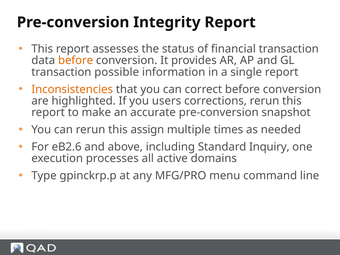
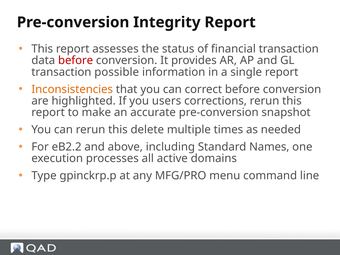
before at (76, 60) colour: orange -> red
assign: assign -> delete
eB2.6: eB2.6 -> eB2.2
Inquiry: Inquiry -> Names
